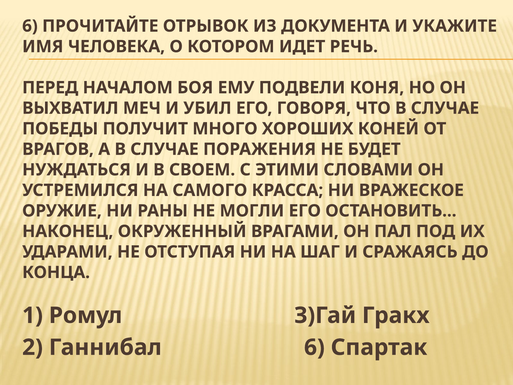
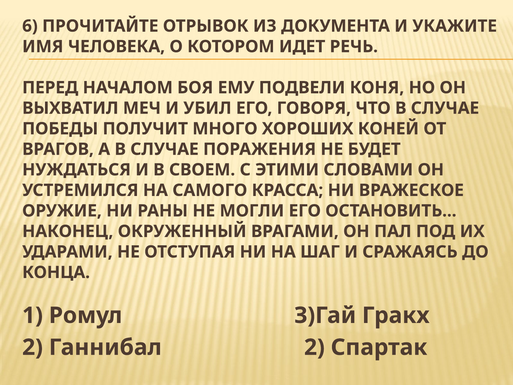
Ганнибал 6: 6 -> 2
